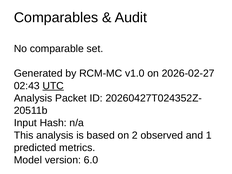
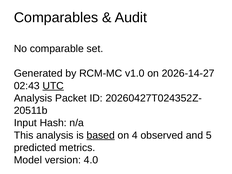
2026-02-27: 2026-02-27 -> 2026-14-27
based underline: none -> present
2: 2 -> 4
1: 1 -> 5
6.0: 6.0 -> 4.0
